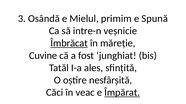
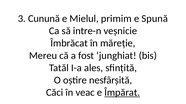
Osândă: Osândă -> Cunună
Îmbrăcat underline: present -> none
Cuvine: Cuvine -> Mereu
